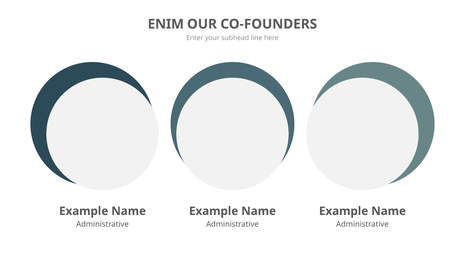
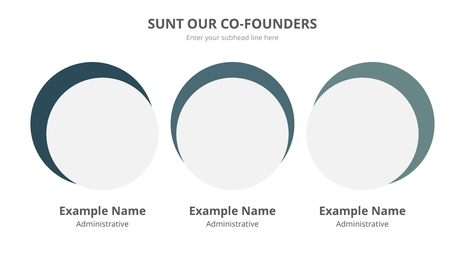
ENIM: ENIM -> SUNT
